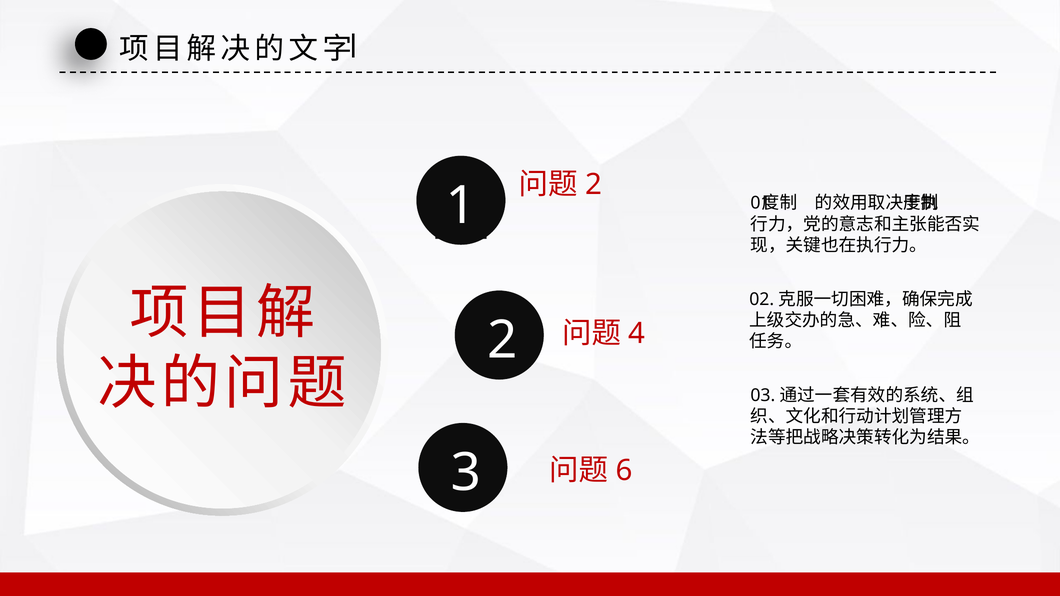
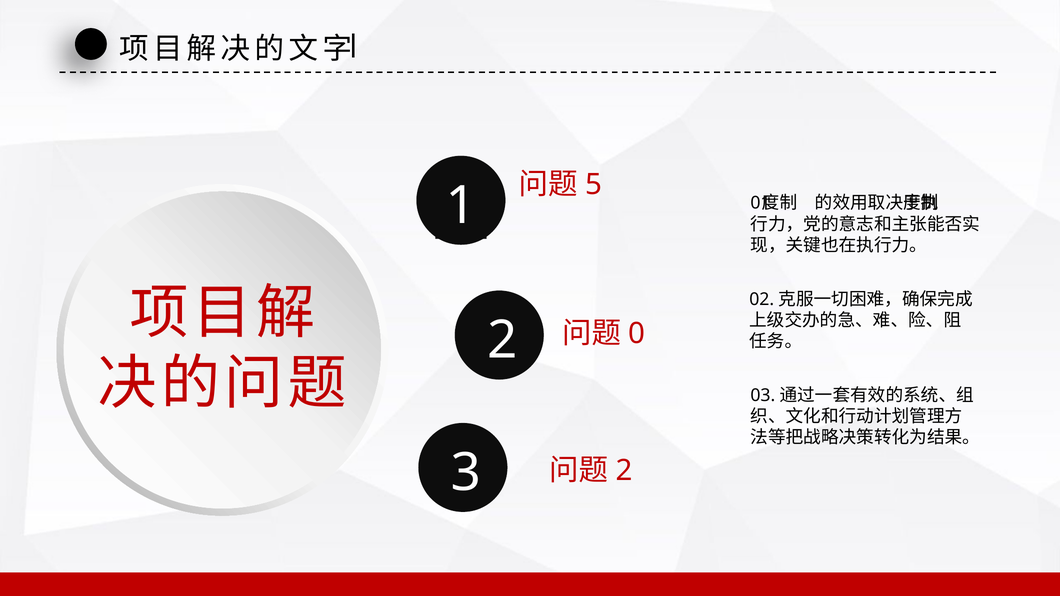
2 at (593, 185): 2 -> 5
4: 4 -> 0
6 at (624, 471): 6 -> 2
